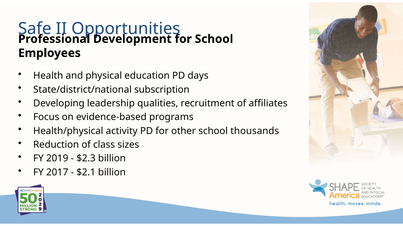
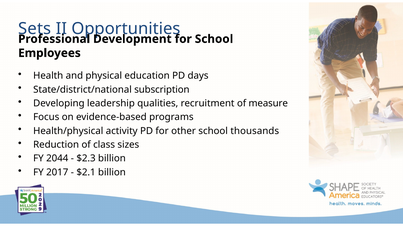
Safe: Safe -> Sets
affiliates: affiliates -> measure
2019: 2019 -> 2044
